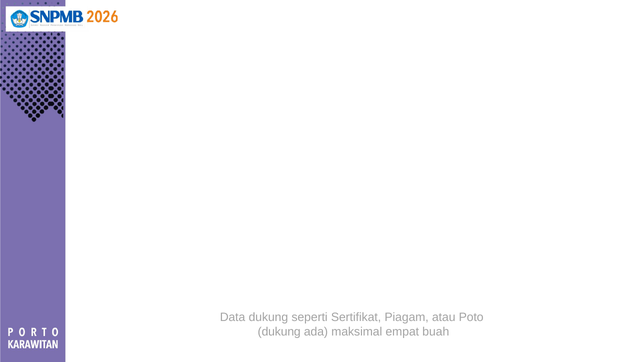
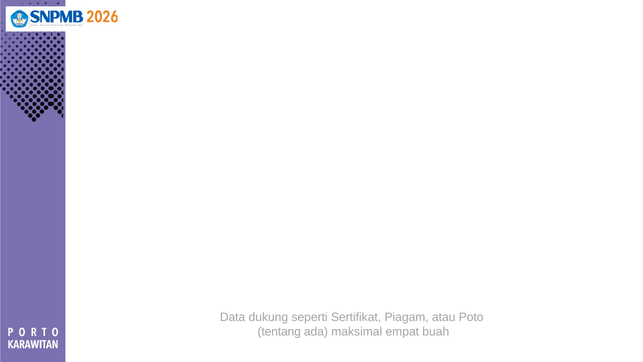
dukung at (279, 332): dukung -> tentang
